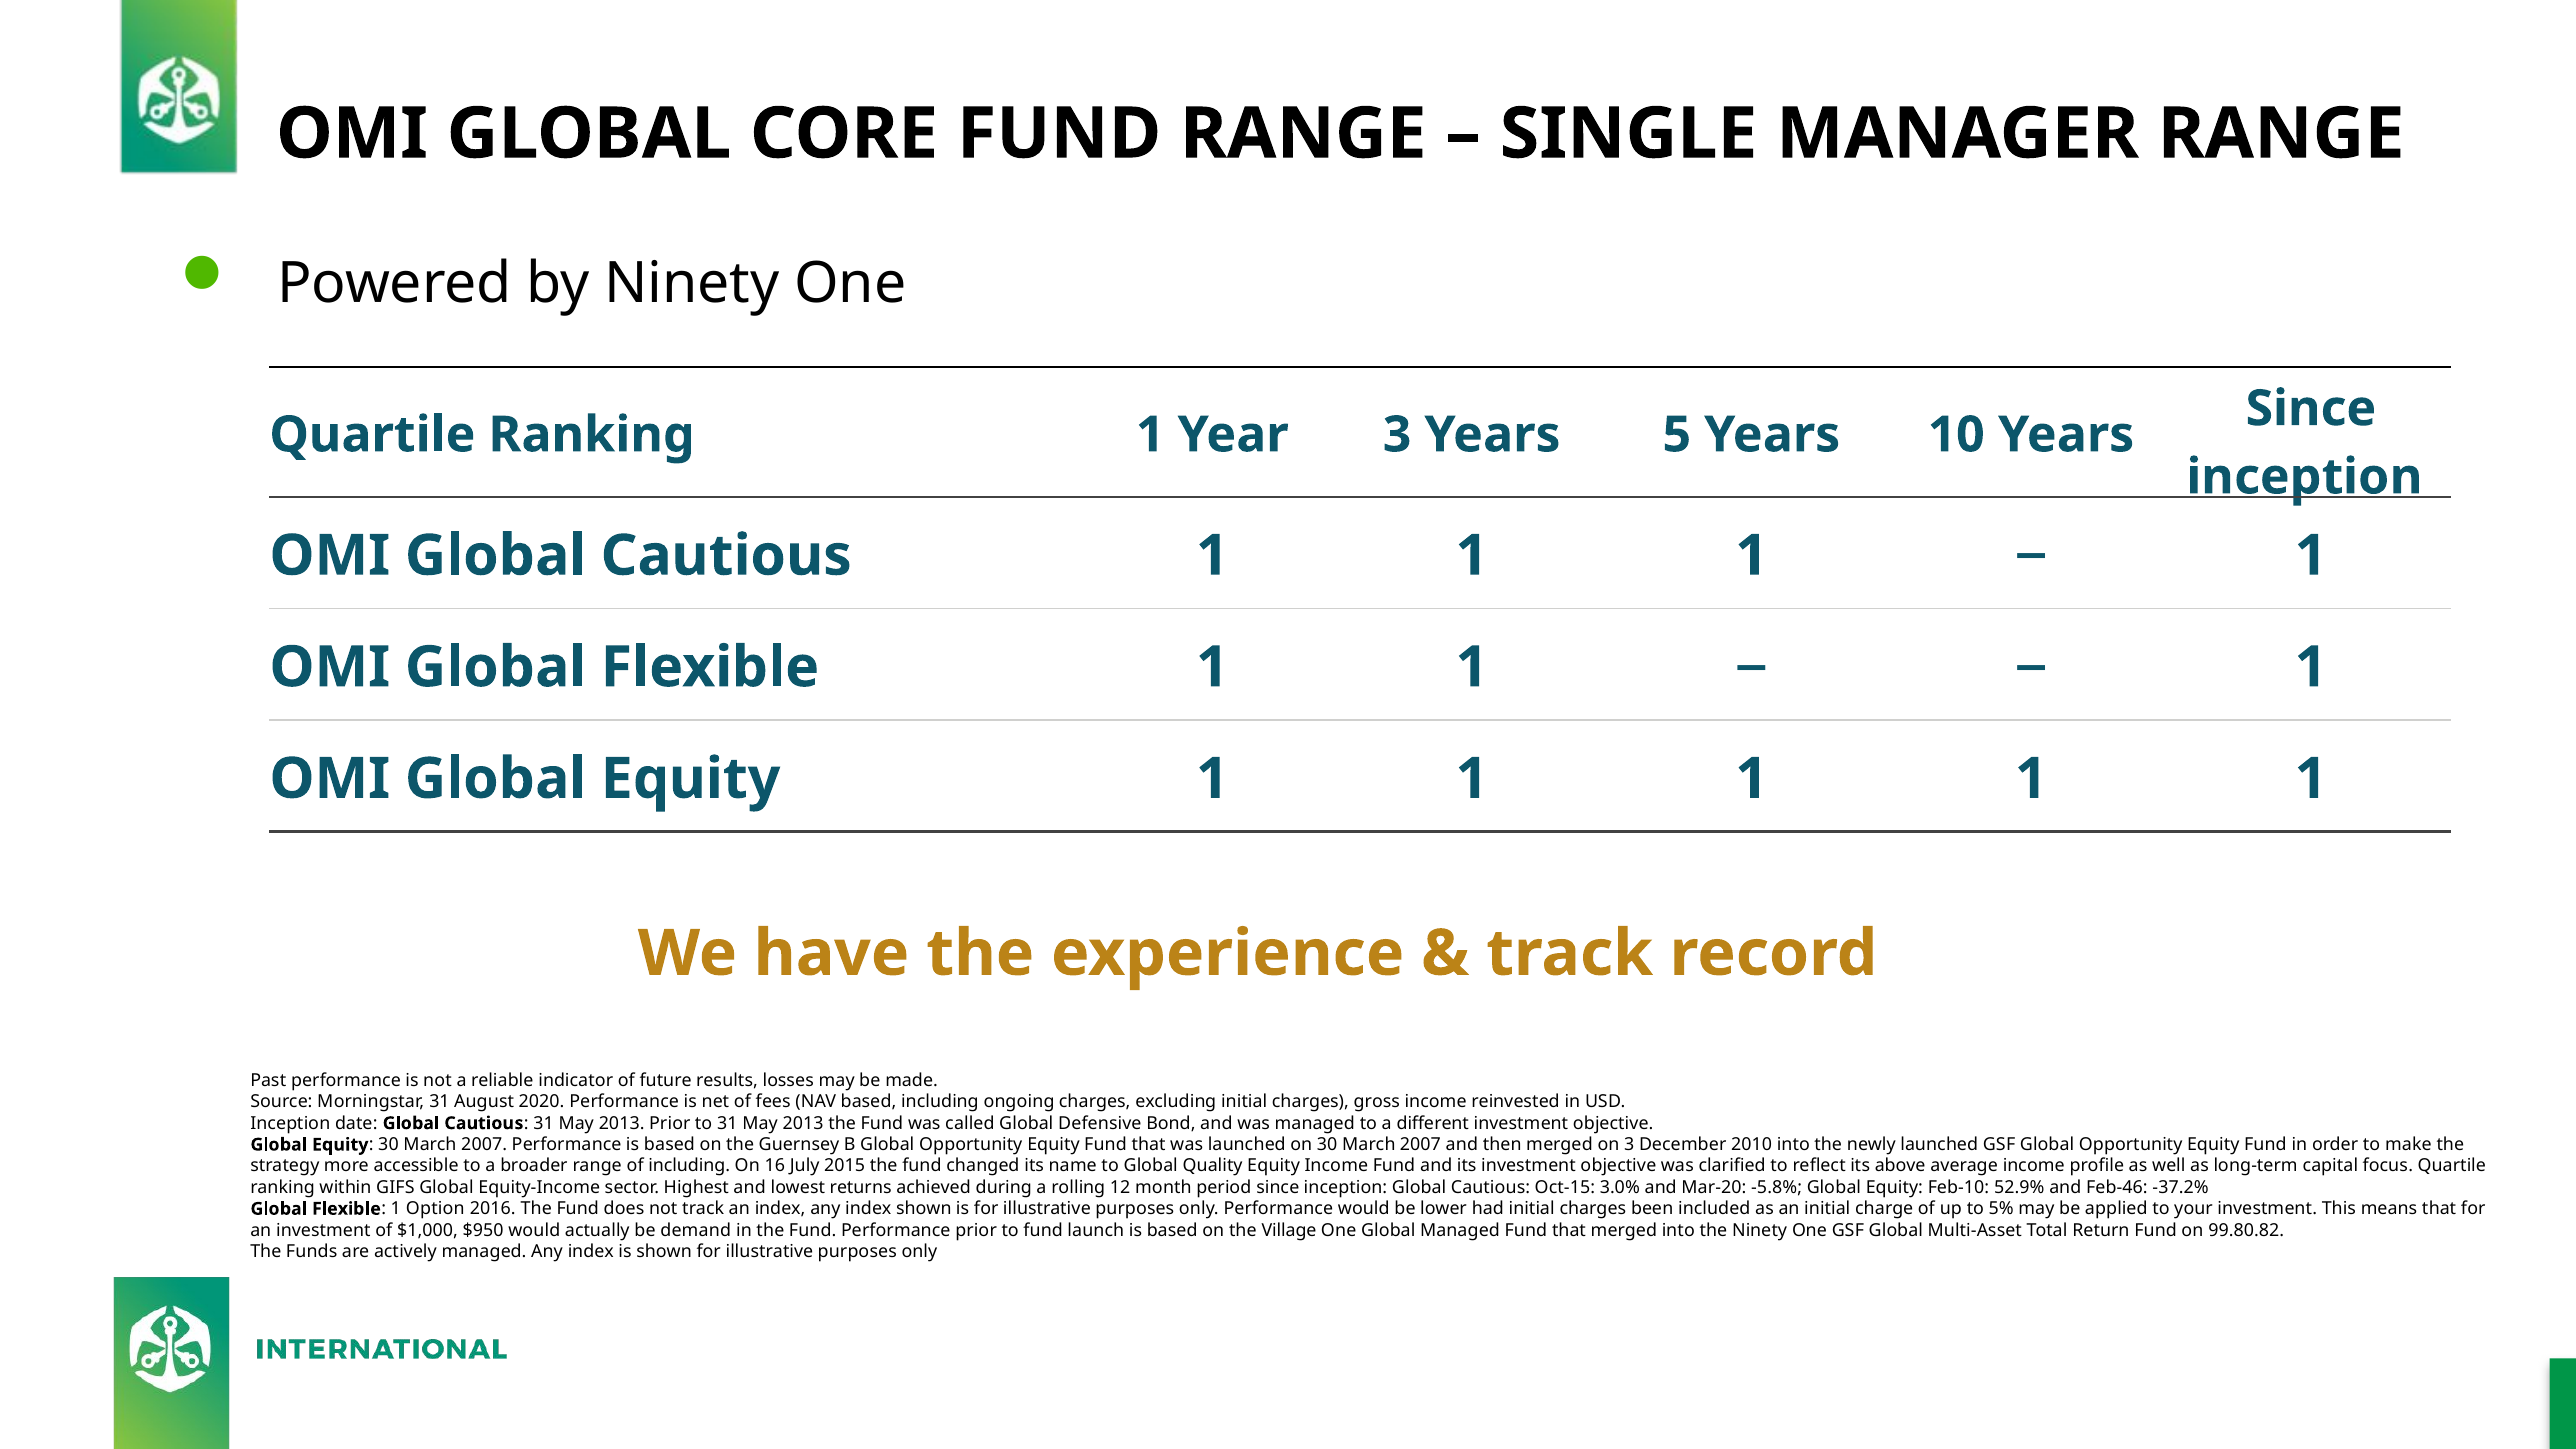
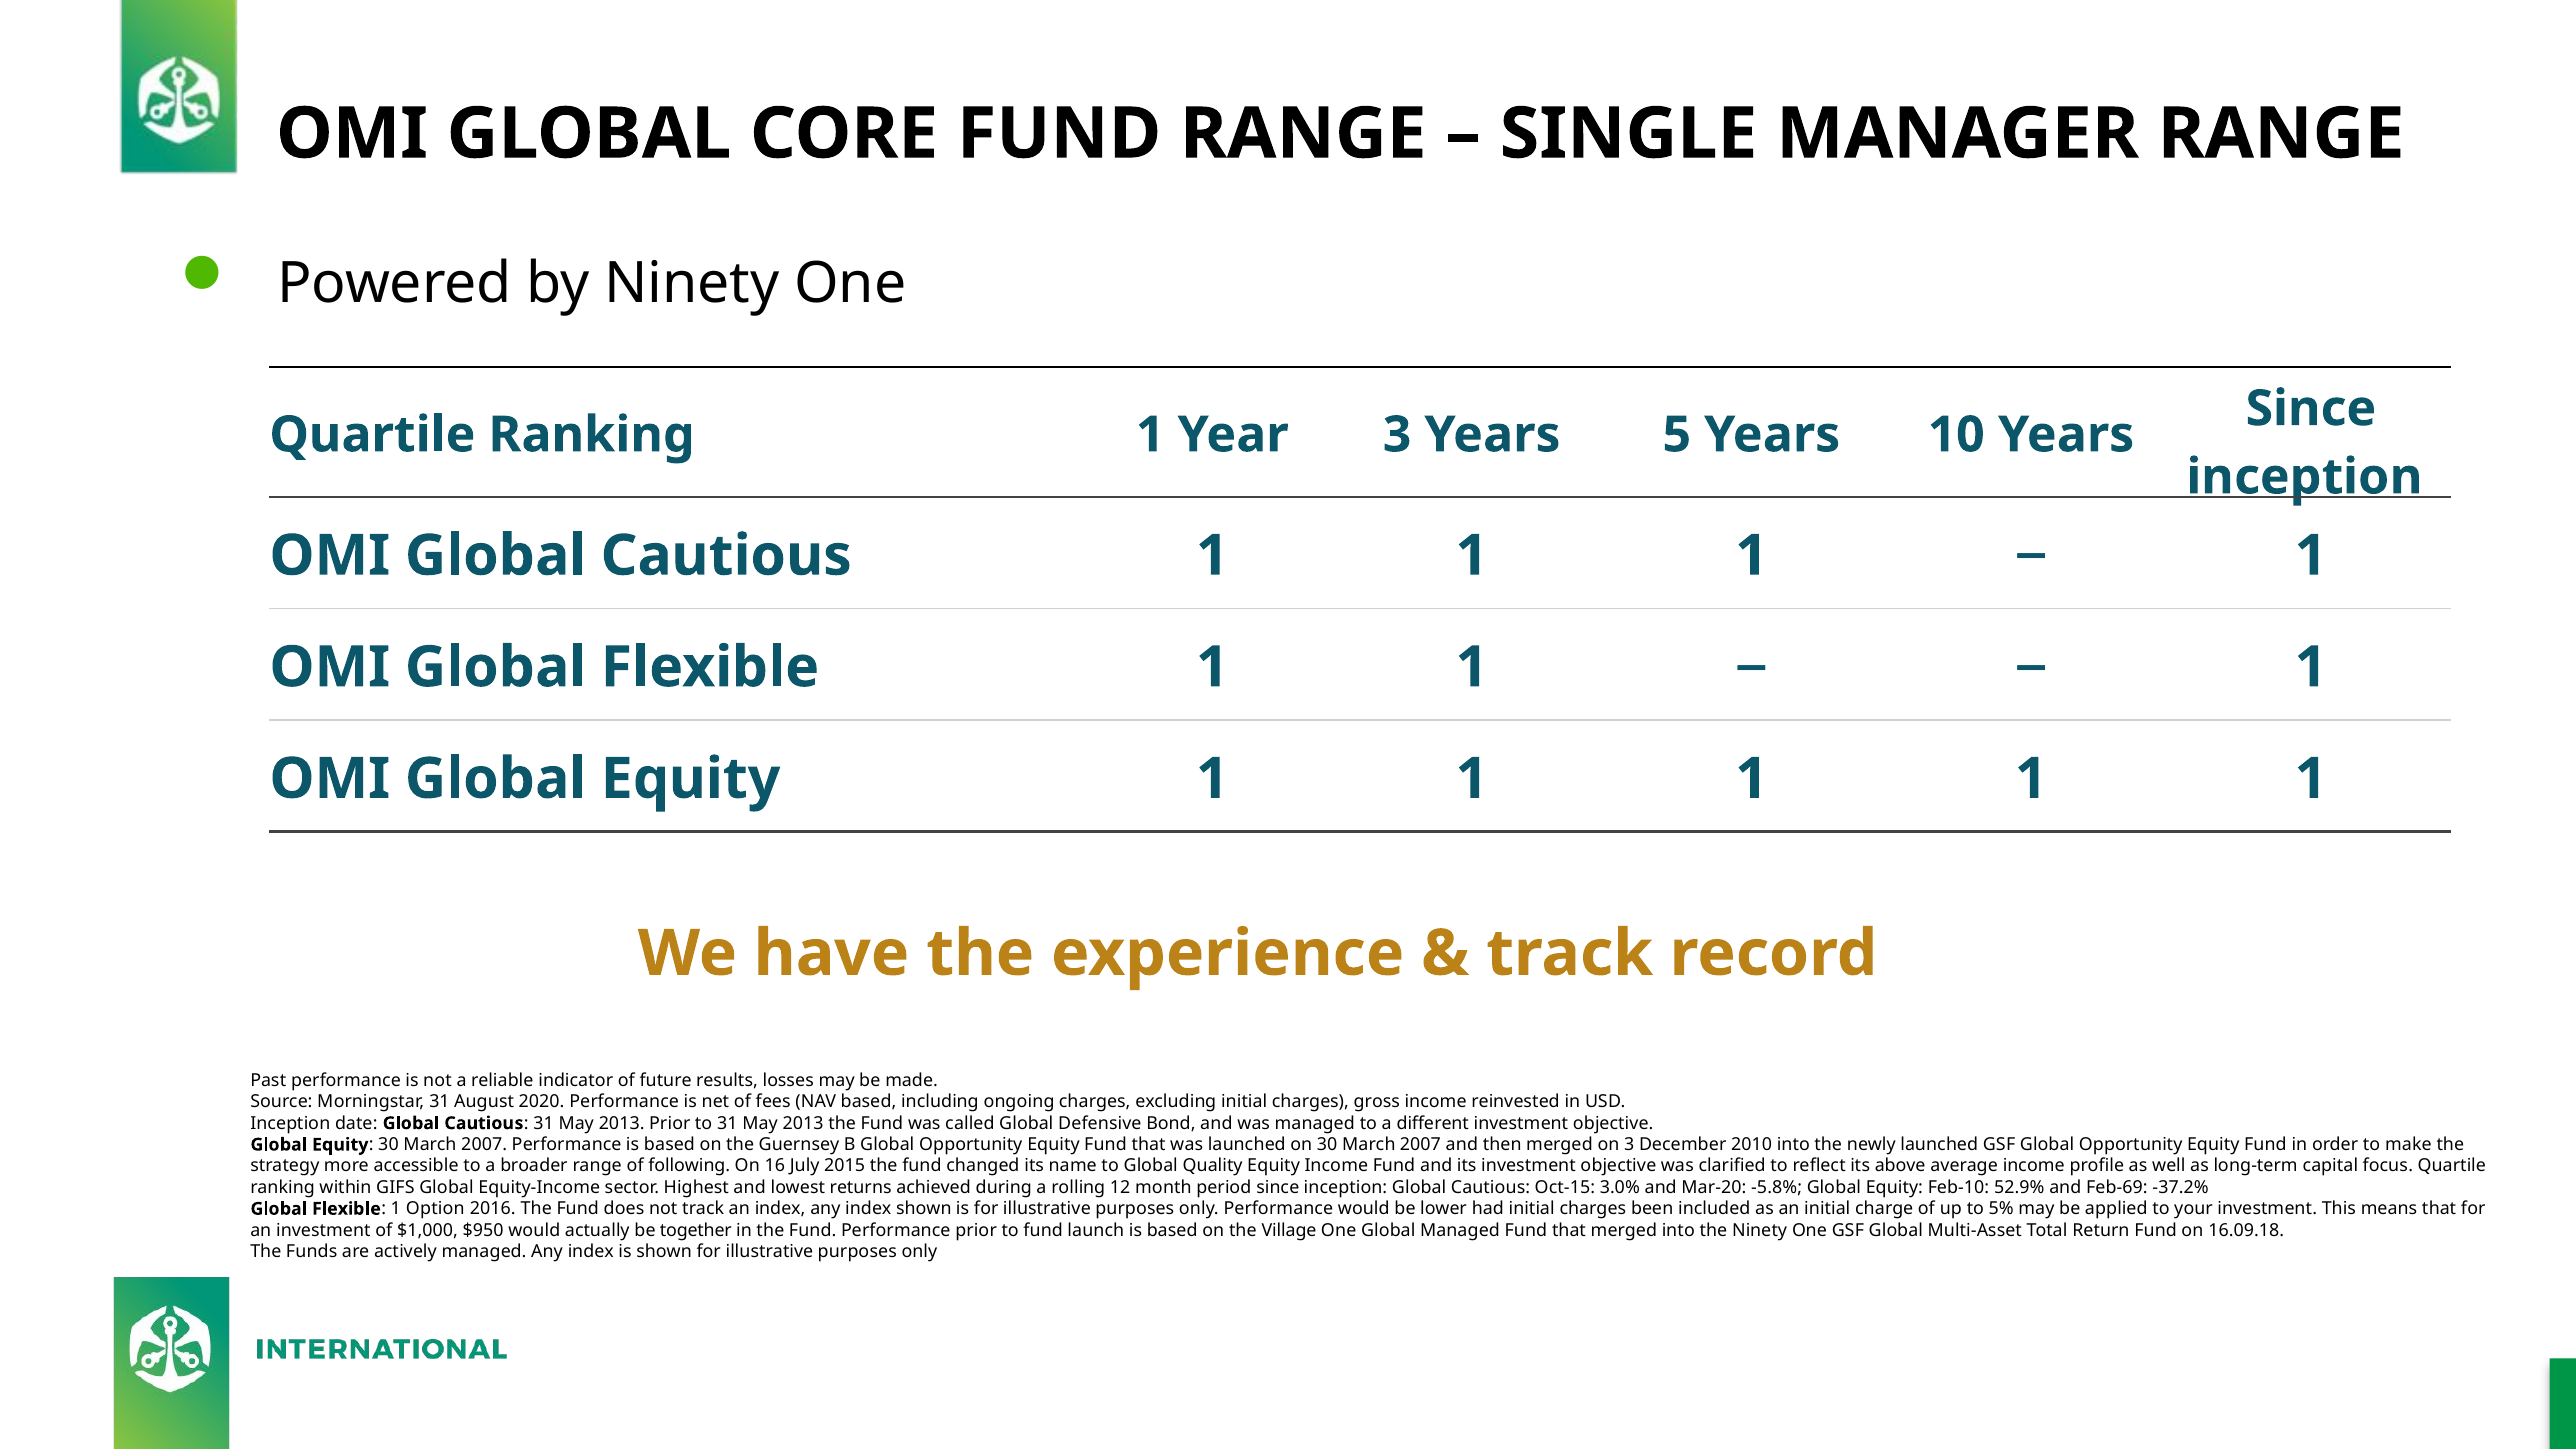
of including: including -> following
Feb-46: Feb-46 -> Feb-69
demand: demand -> together
99.80.82: 99.80.82 -> 16.09.18
